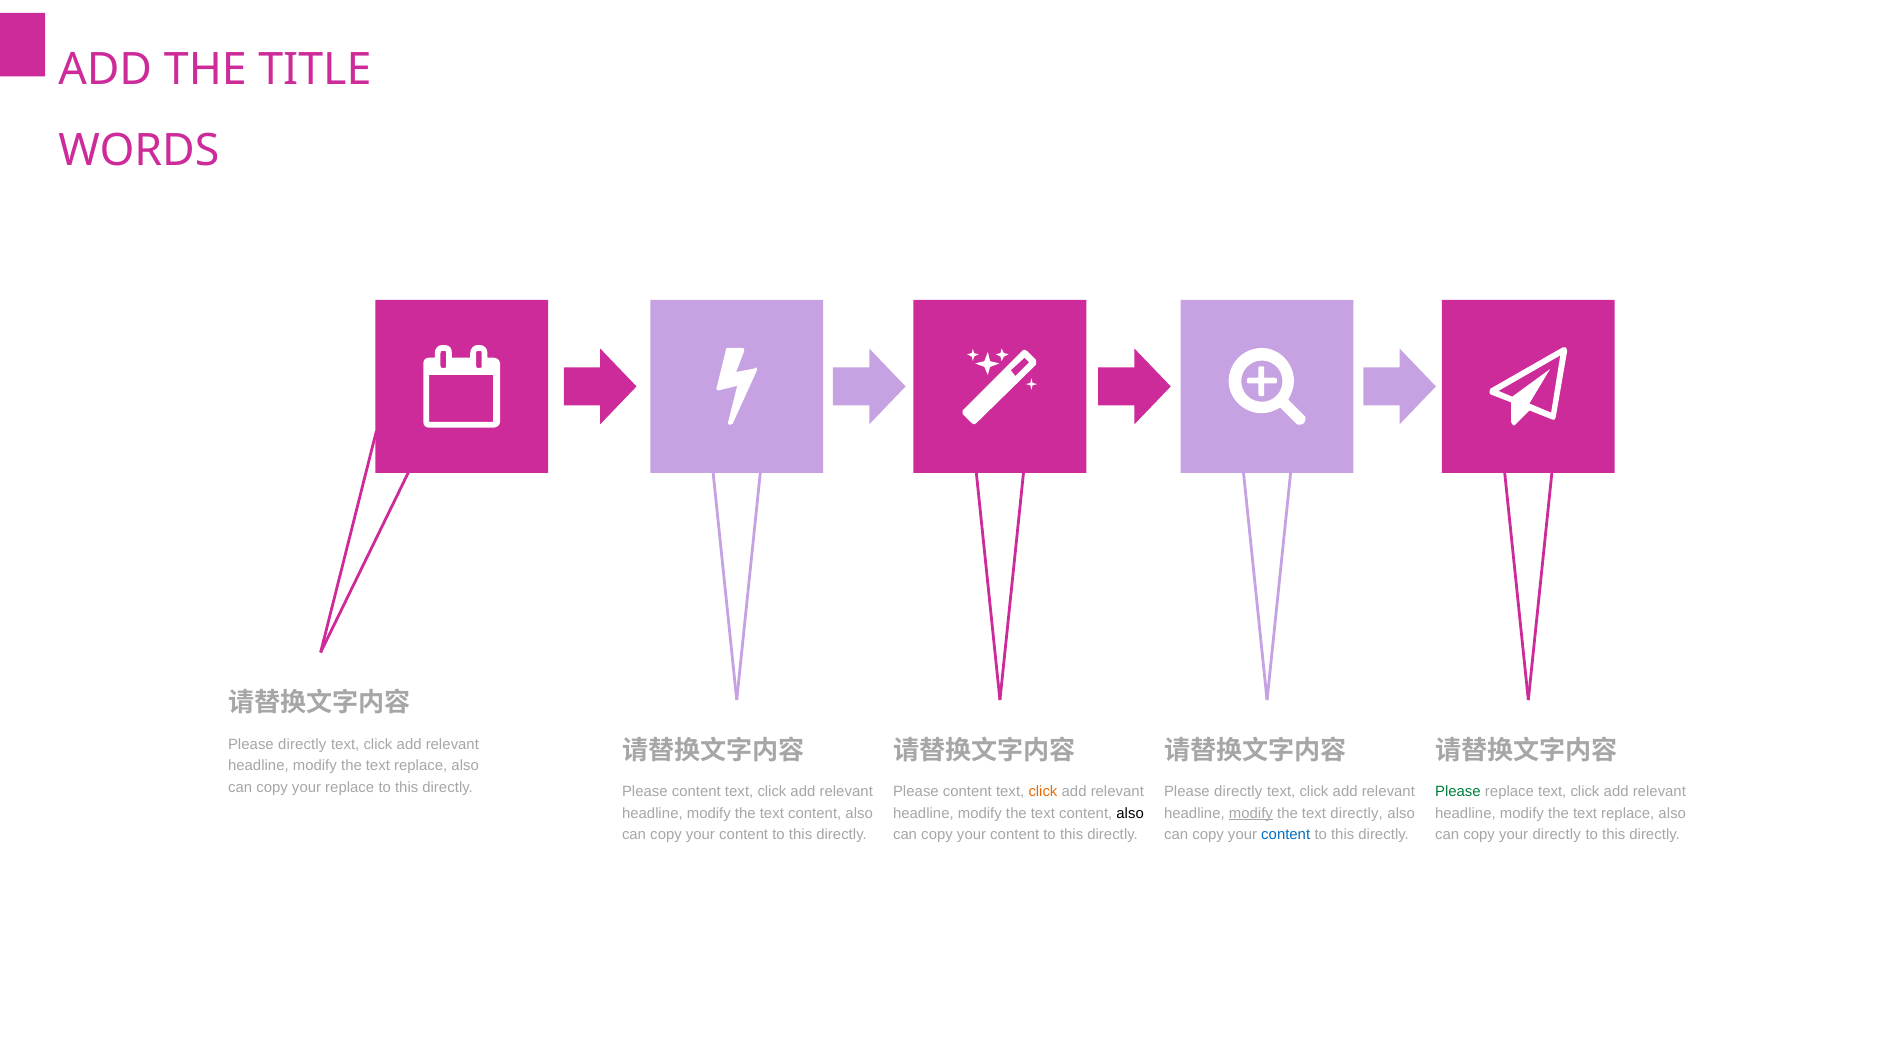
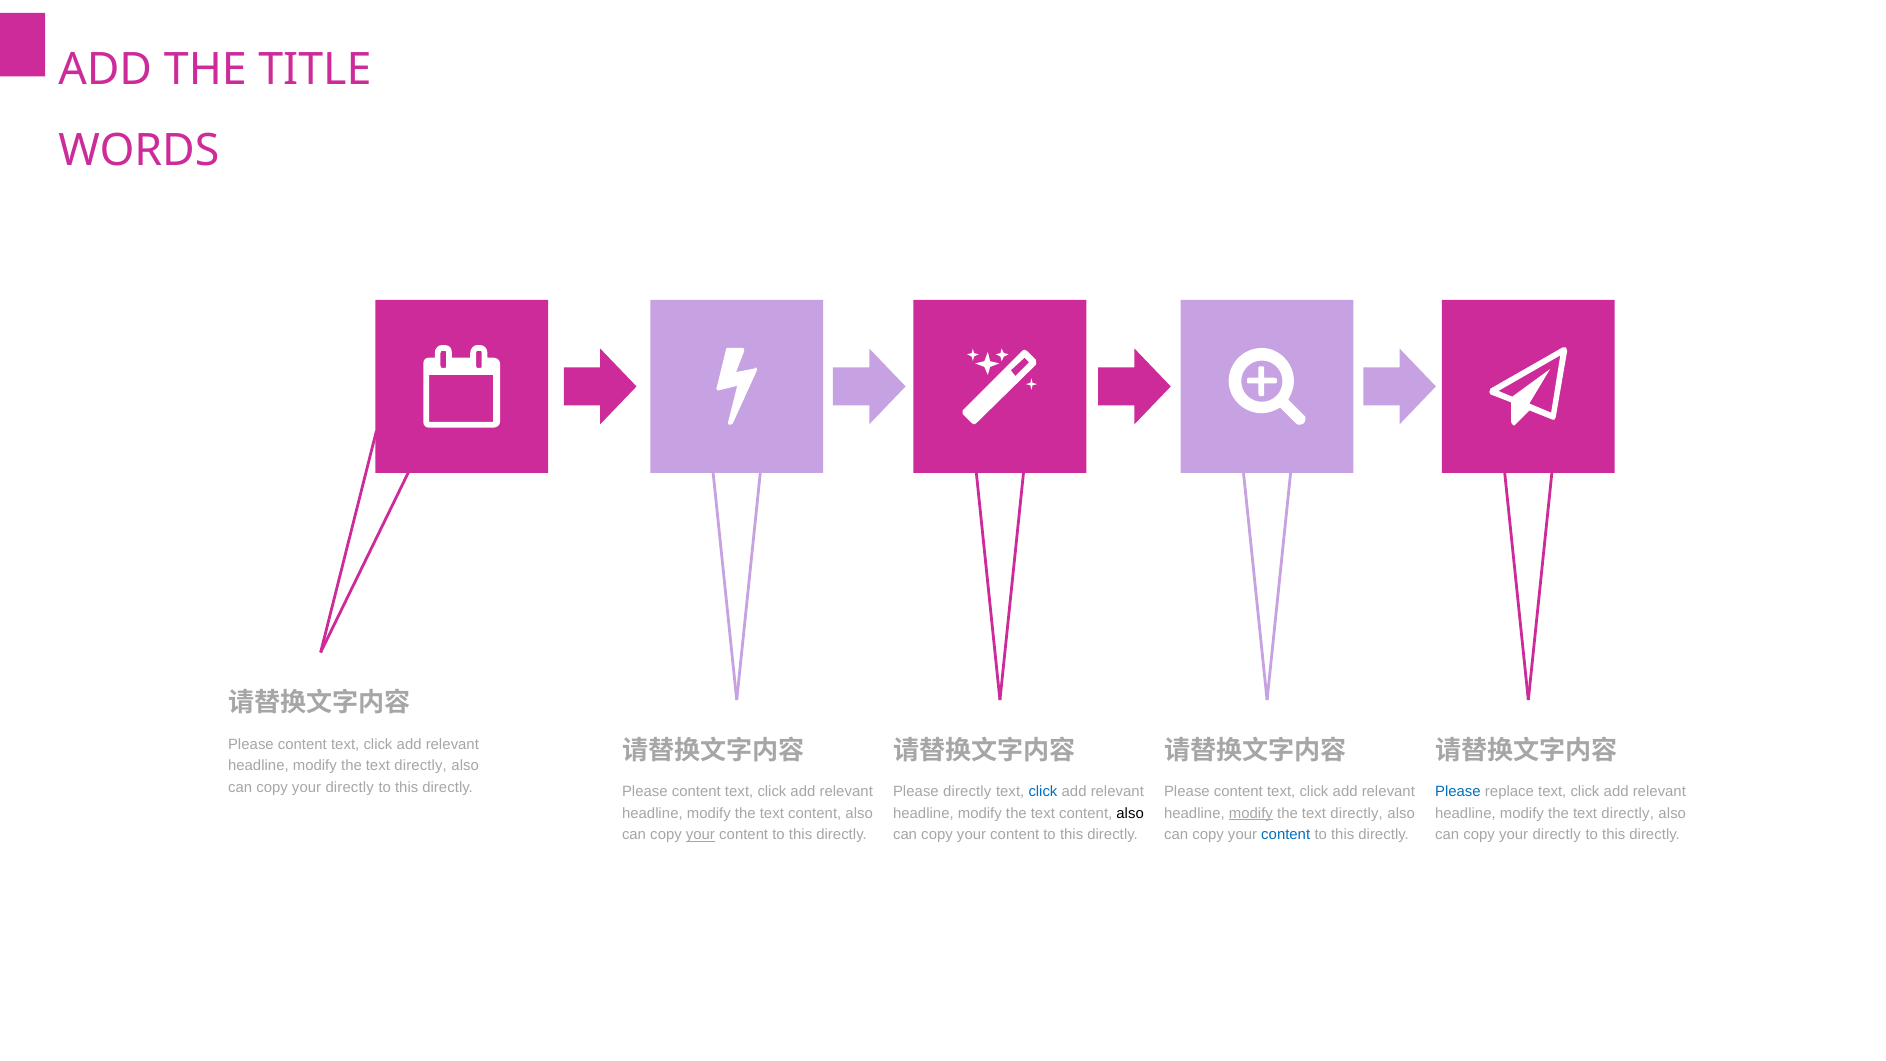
directly at (302, 744): directly -> content
replace at (421, 766): replace -> directly
replace at (350, 787): replace -> directly
content at (967, 792): content -> directly
click at (1043, 792) colour: orange -> blue
directly at (1238, 792): directly -> content
Please at (1458, 792) colour: green -> blue
replace at (1628, 813): replace -> directly
your at (700, 835) underline: none -> present
